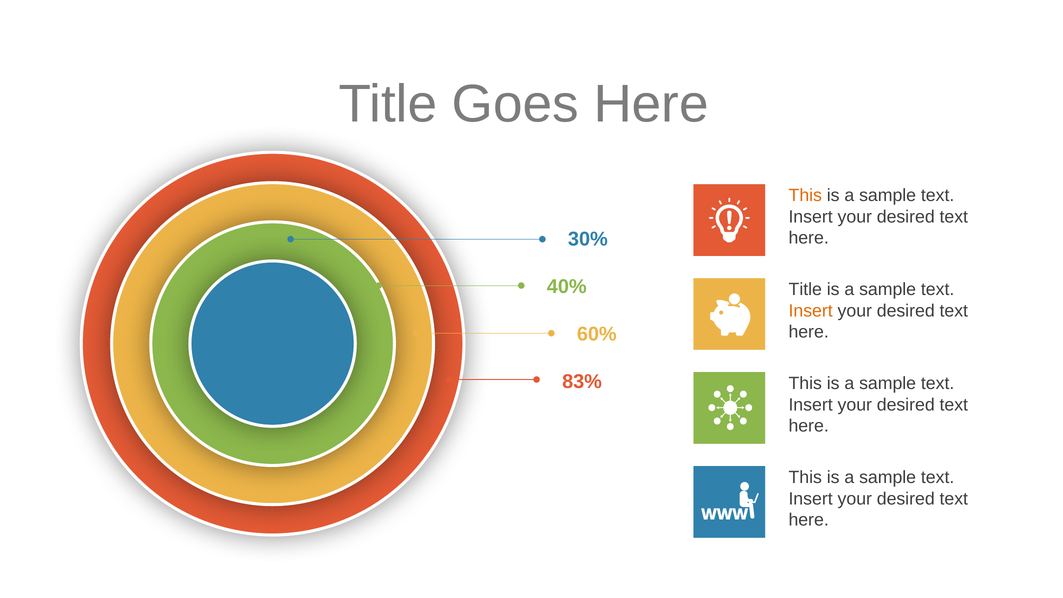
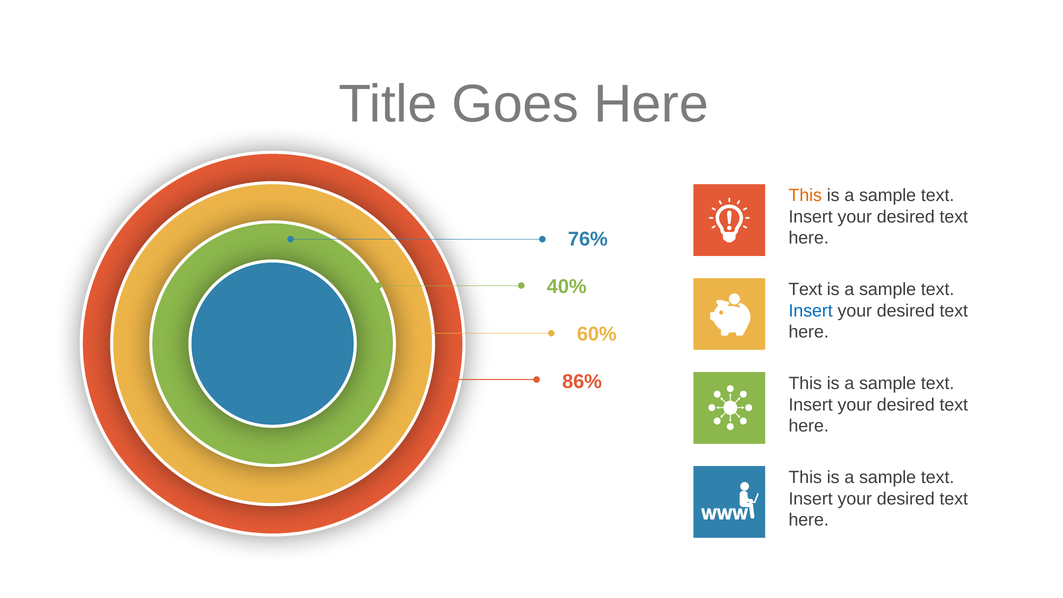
30%: 30% -> 76%
Title at (805, 290): Title -> Text
Insert at (811, 311) colour: orange -> blue
83%: 83% -> 86%
